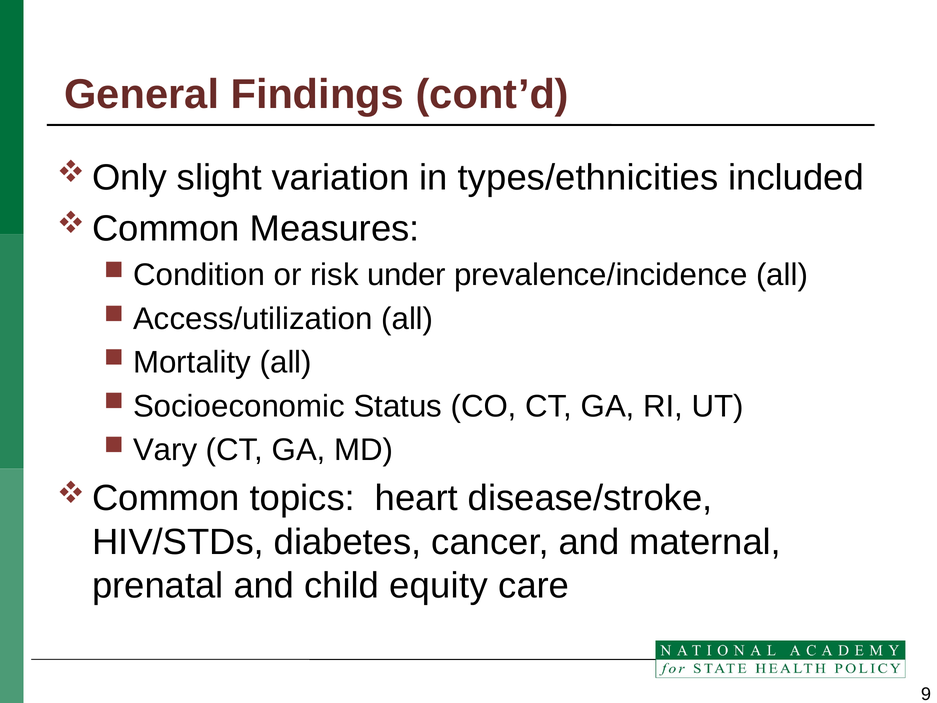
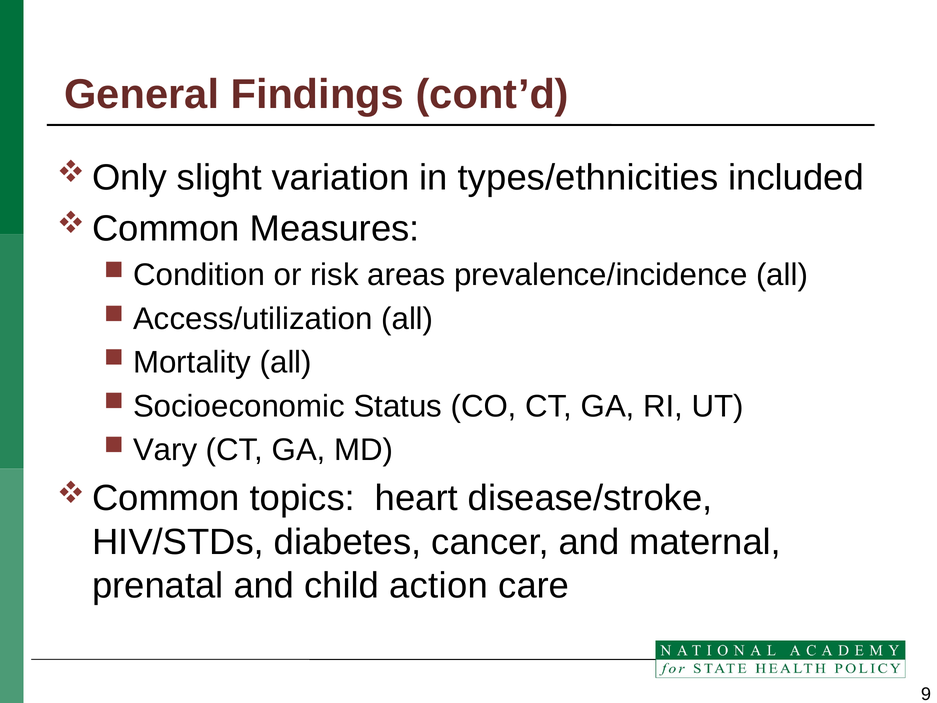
under: under -> areas
equity: equity -> action
